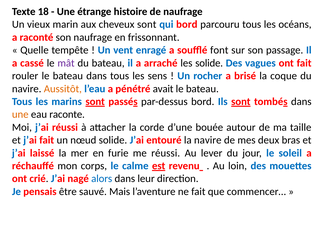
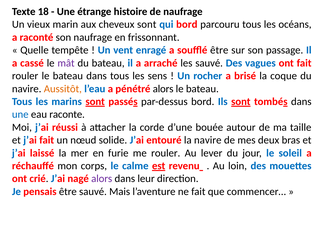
soufflé font: font -> être
les solide: solide -> sauvé
pénétré avait: avait -> alors
une at (20, 114) colour: orange -> blue
me réussi: réussi -> rouler
alors at (102, 179) colour: blue -> purple
